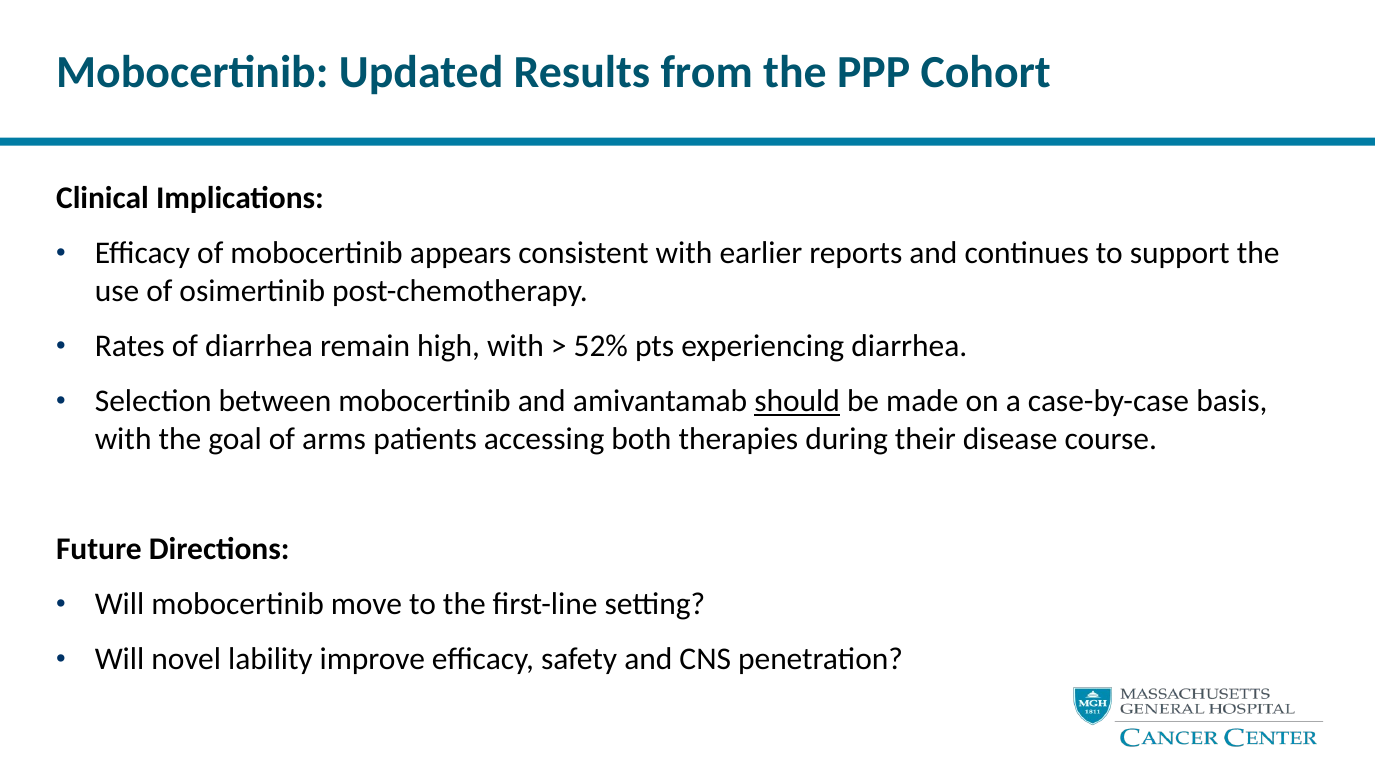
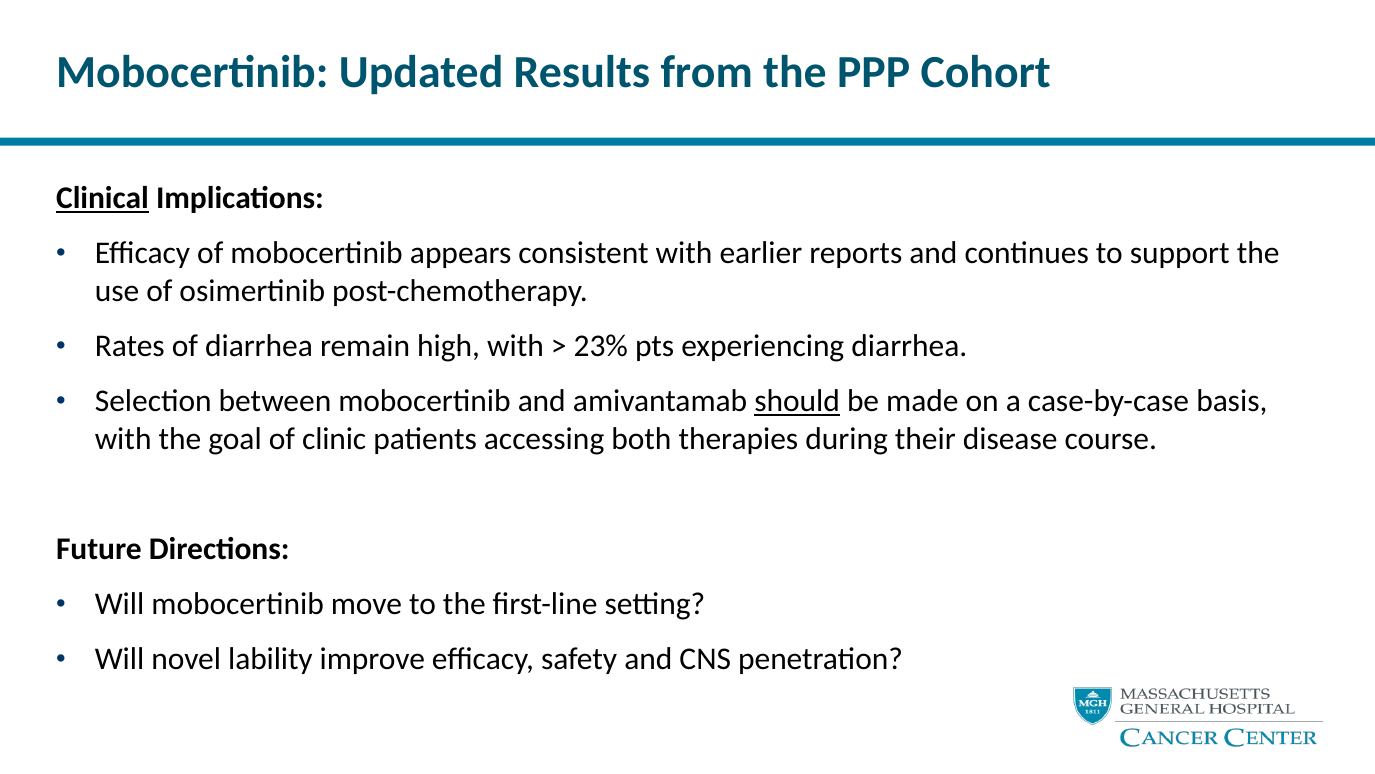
Clinical underline: none -> present
52%: 52% -> 23%
arms: arms -> clinic
